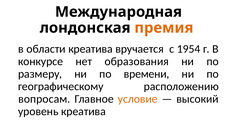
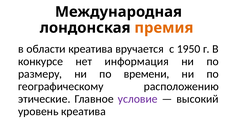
1954: 1954 -> 1950
образования: образования -> информация
вопросам: вопросам -> этические
условие colour: orange -> purple
